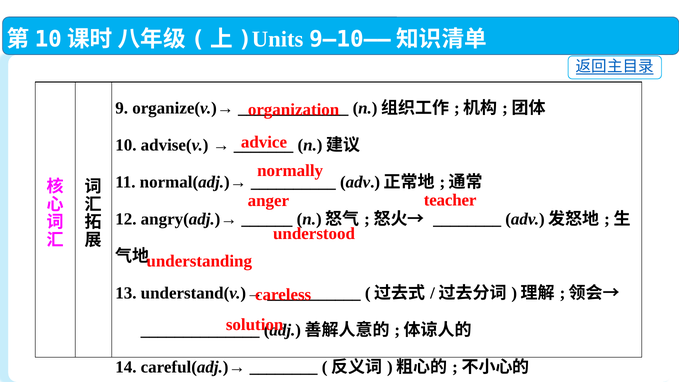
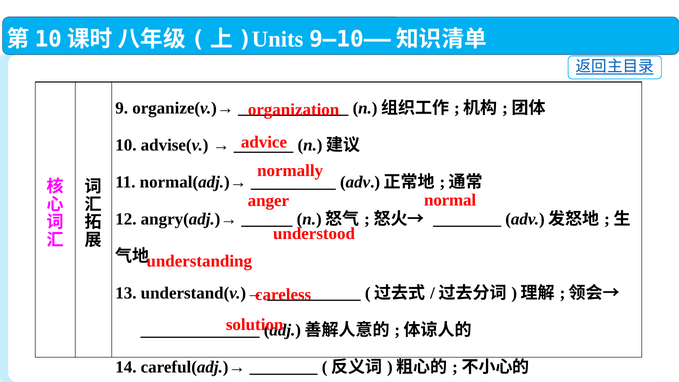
teacher: teacher -> normal
